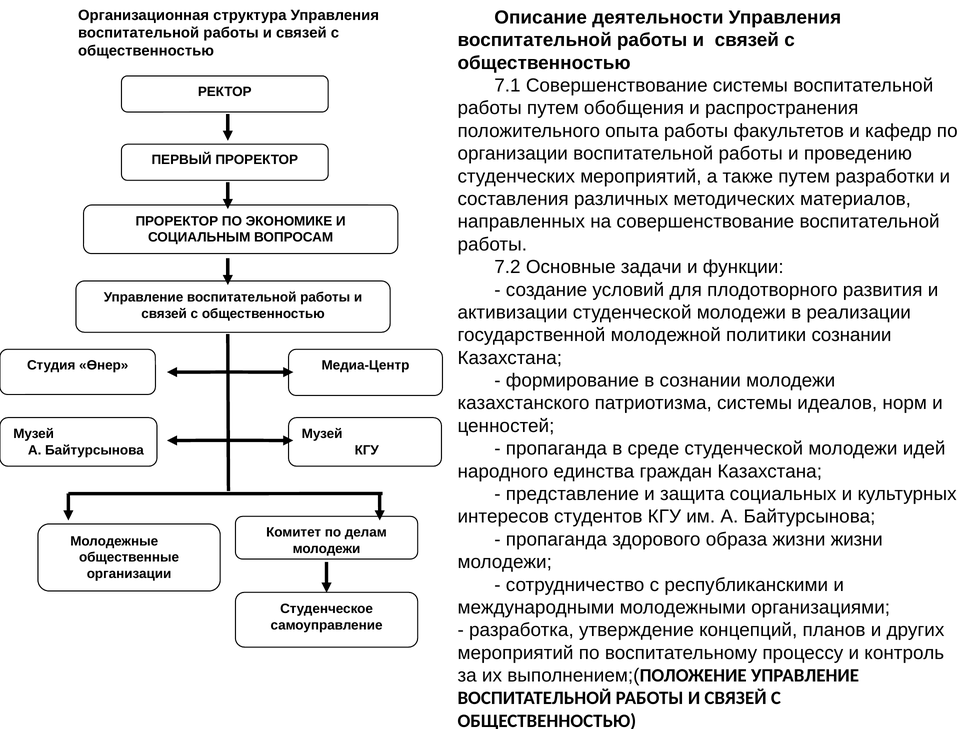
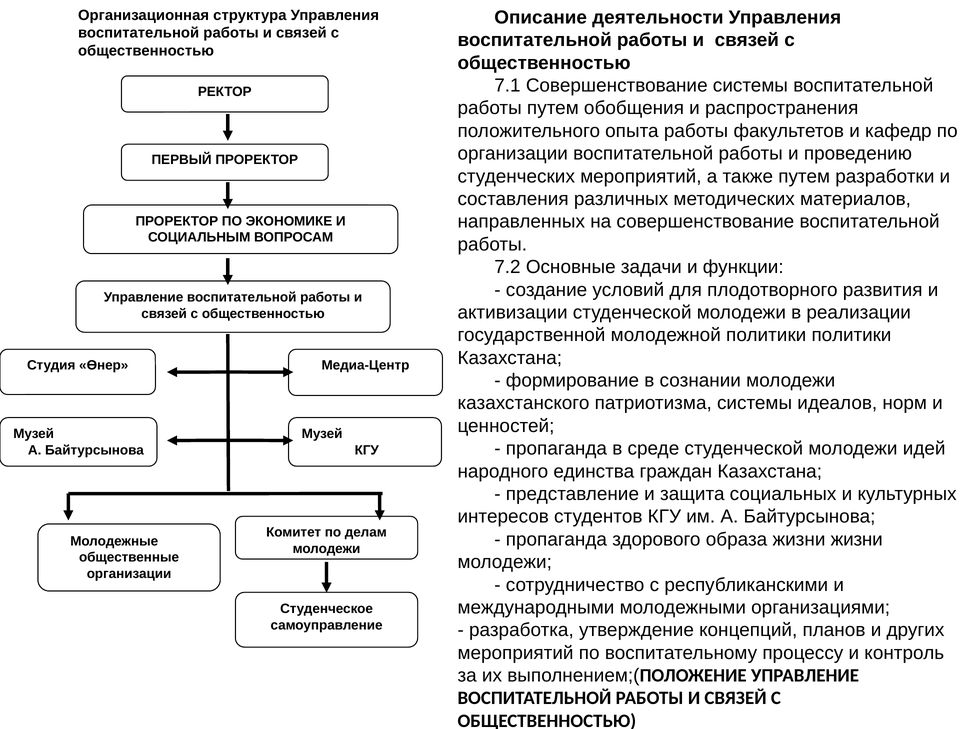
политики сознании: сознании -> политики
